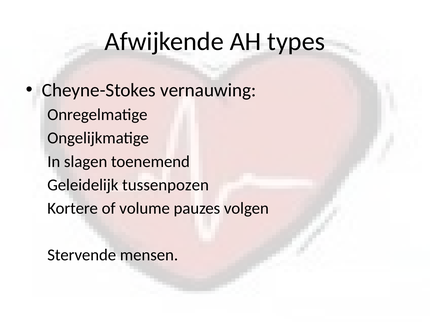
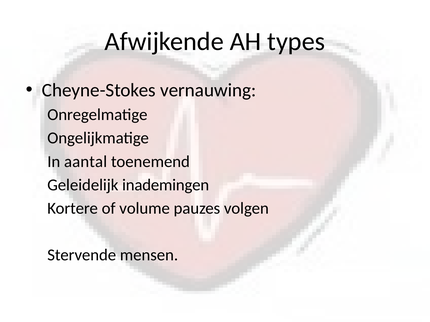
slagen: slagen -> aantal
tussenpozen: tussenpozen -> inademingen
